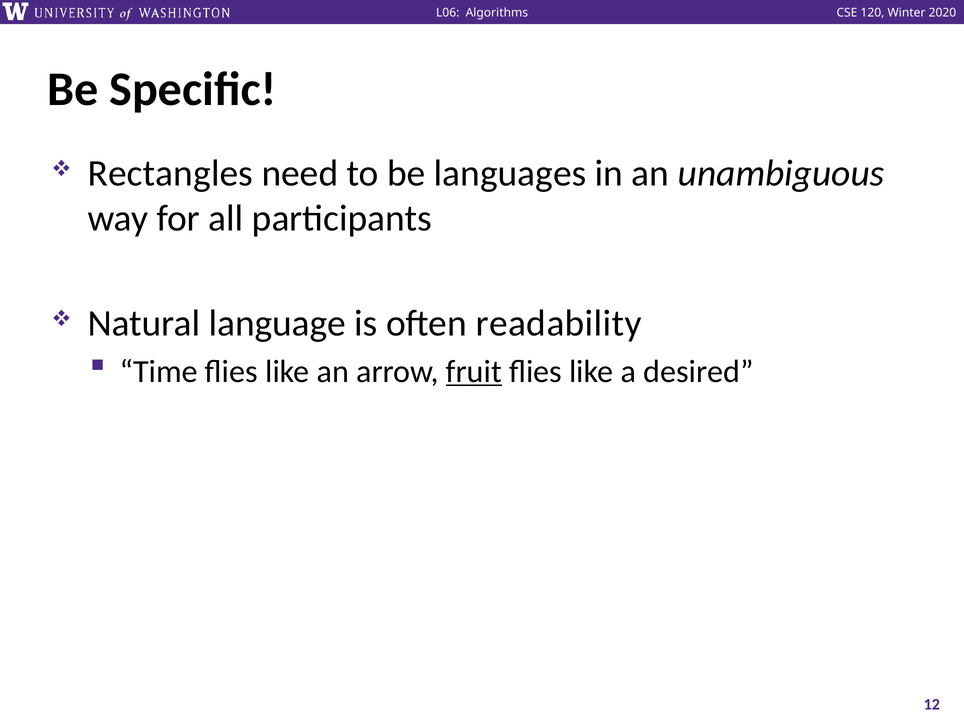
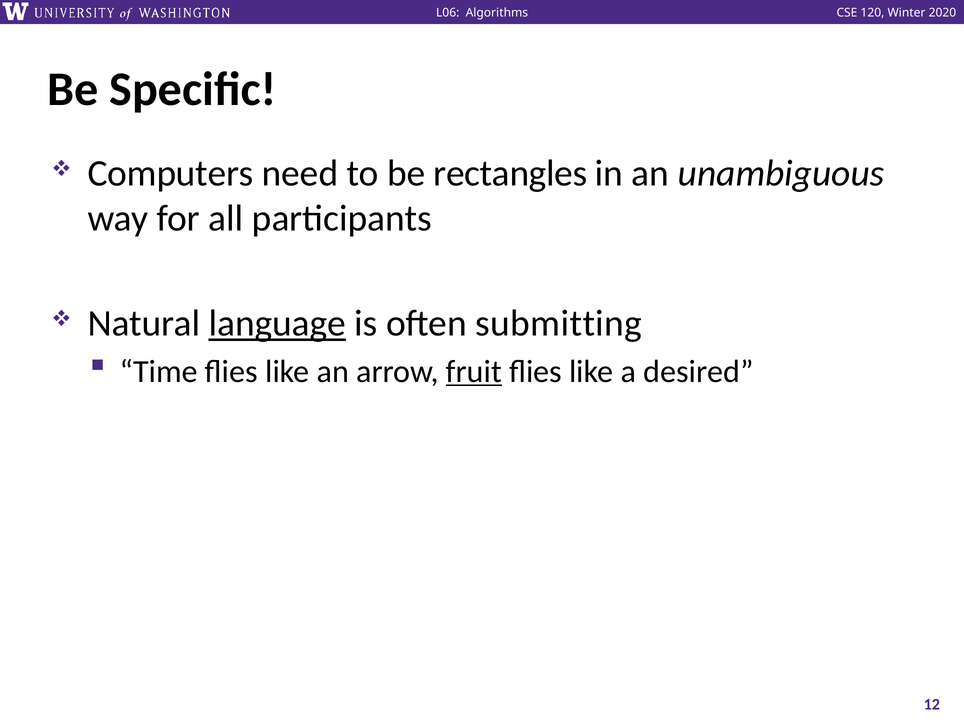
Rectangles: Rectangles -> Computers
languages: languages -> rectangles
language underline: none -> present
readability: readability -> submitting
